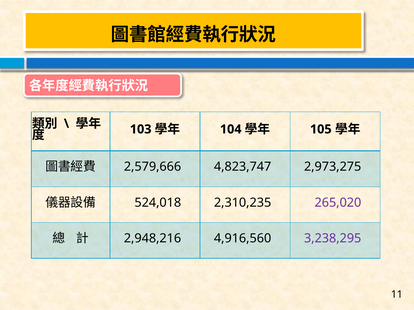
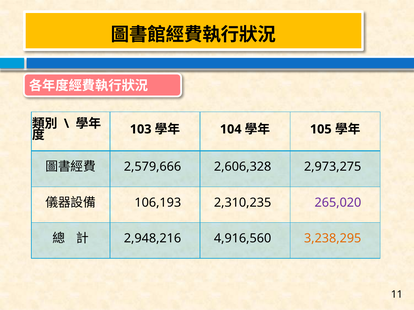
4,823,747: 4,823,747 -> 2,606,328
524,018: 524,018 -> 106,193
3,238,295 colour: purple -> orange
